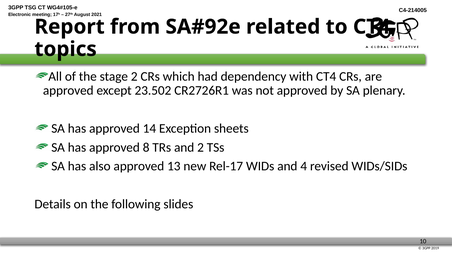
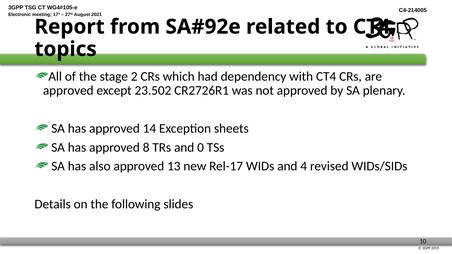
and 2: 2 -> 0
